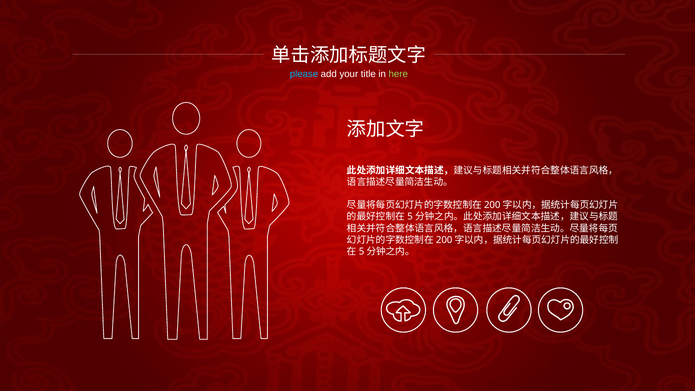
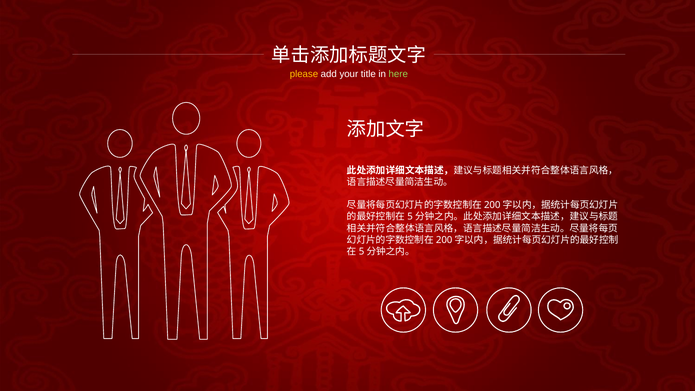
please colour: light blue -> yellow
